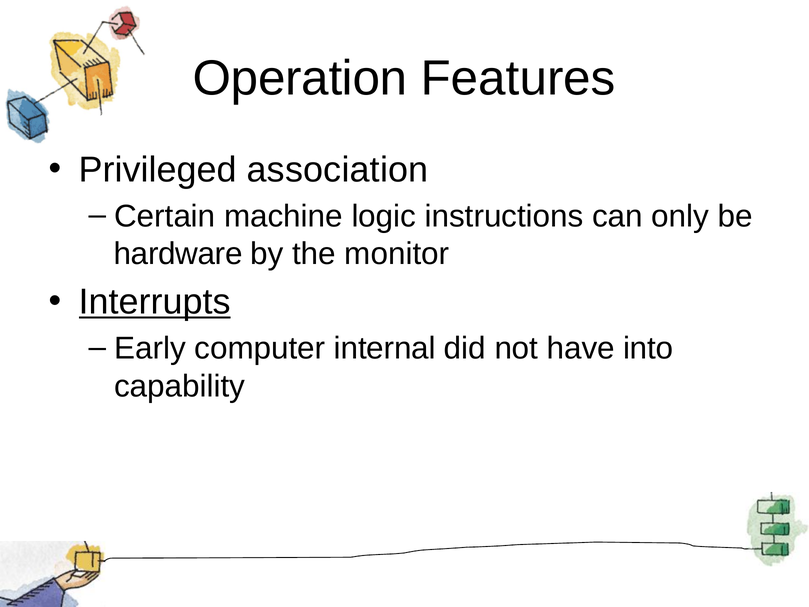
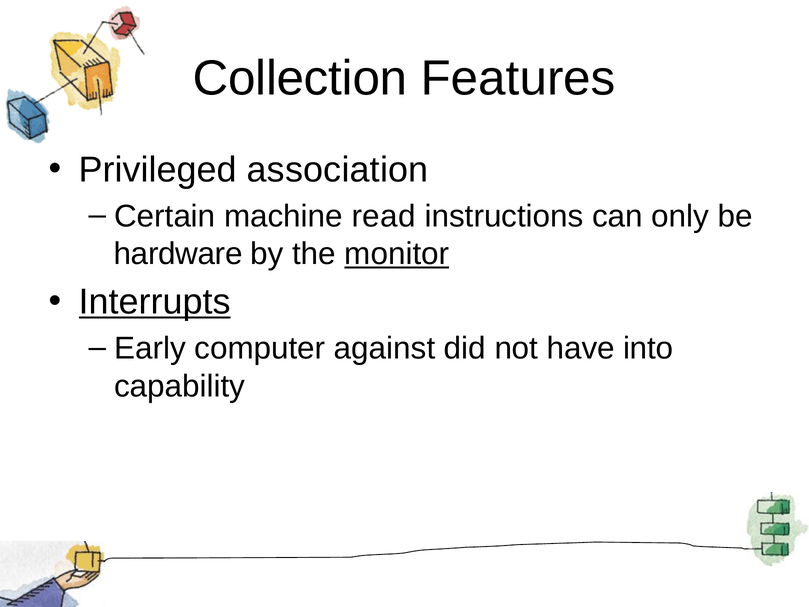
Operation: Operation -> Collection
logic: logic -> read
monitor underline: none -> present
internal: internal -> against
